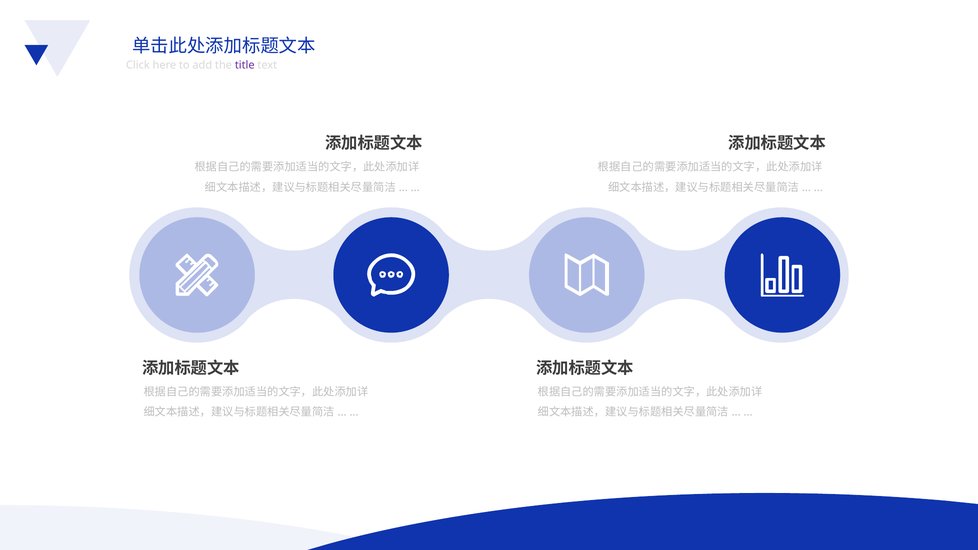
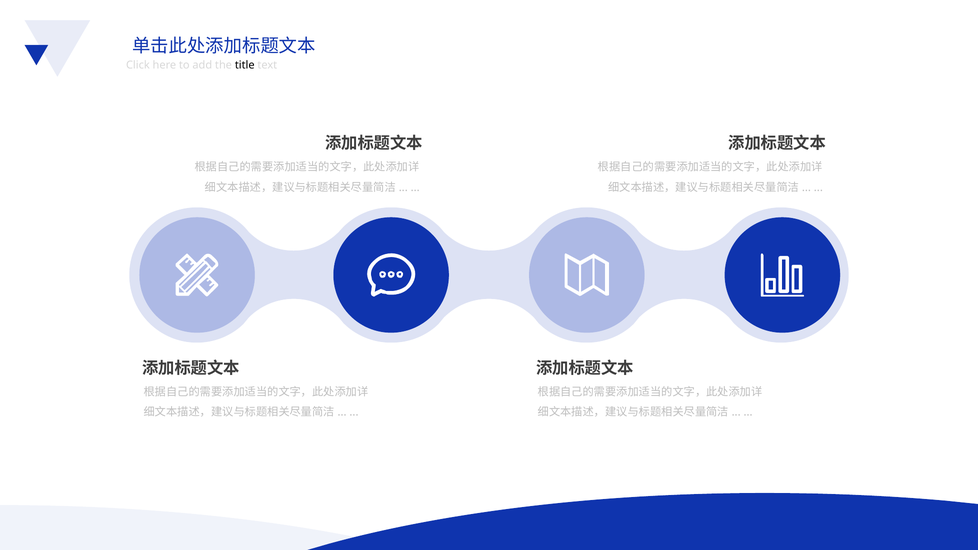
title colour: purple -> black
